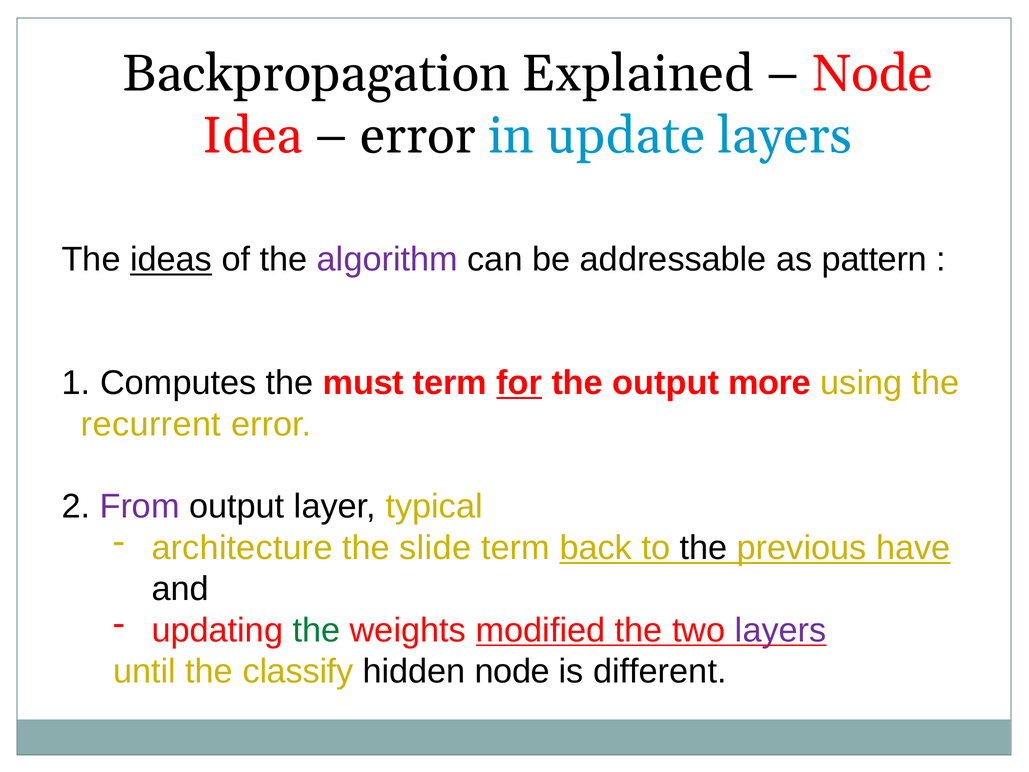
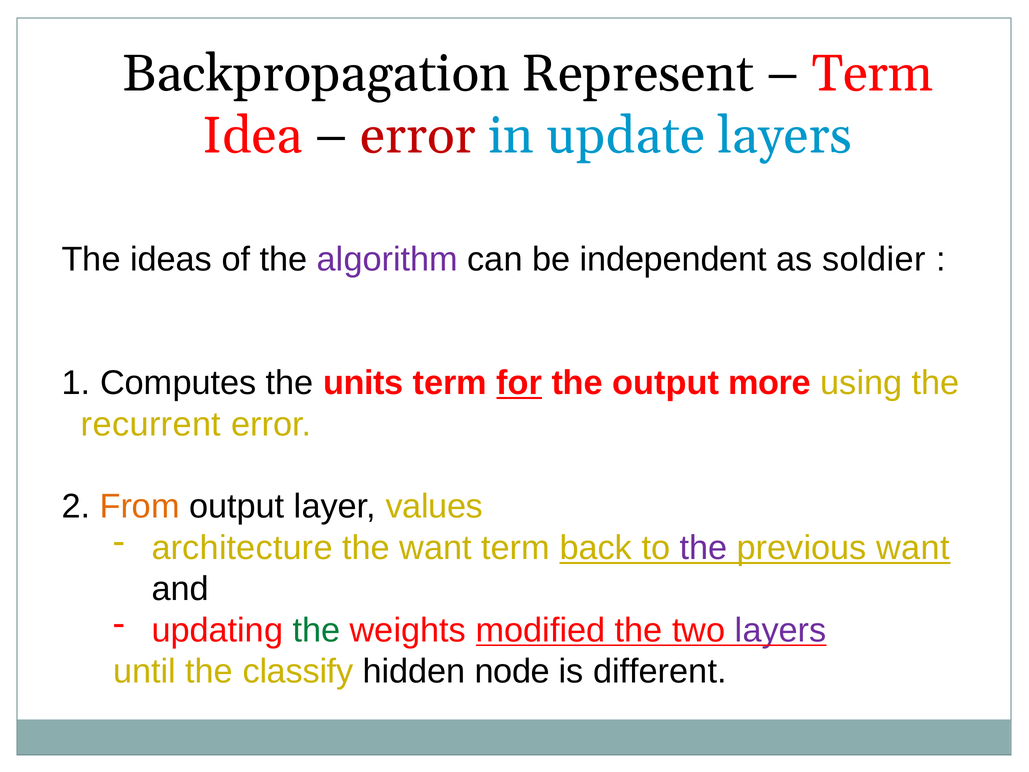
Explained: Explained -> Represent
Node at (872, 74): Node -> Term
error at (418, 136) colour: black -> red
ideas underline: present -> none
addressable: addressable -> independent
pattern: pattern -> soldier
must: must -> units
From colour: purple -> orange
typical: typical -> values
the slide: slide -> want
the at (703, 548) colour: black -> purple
previous have: have -> want
